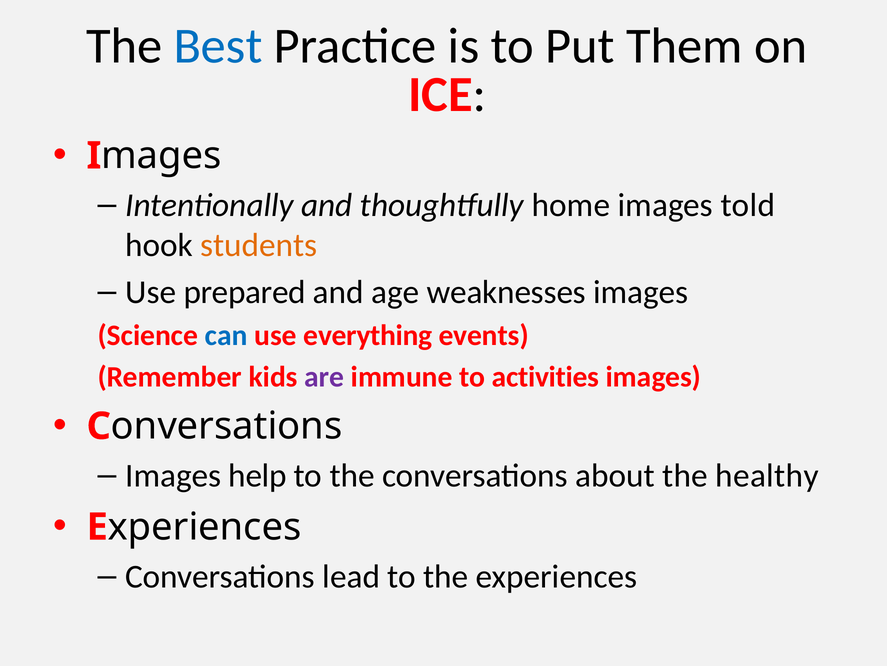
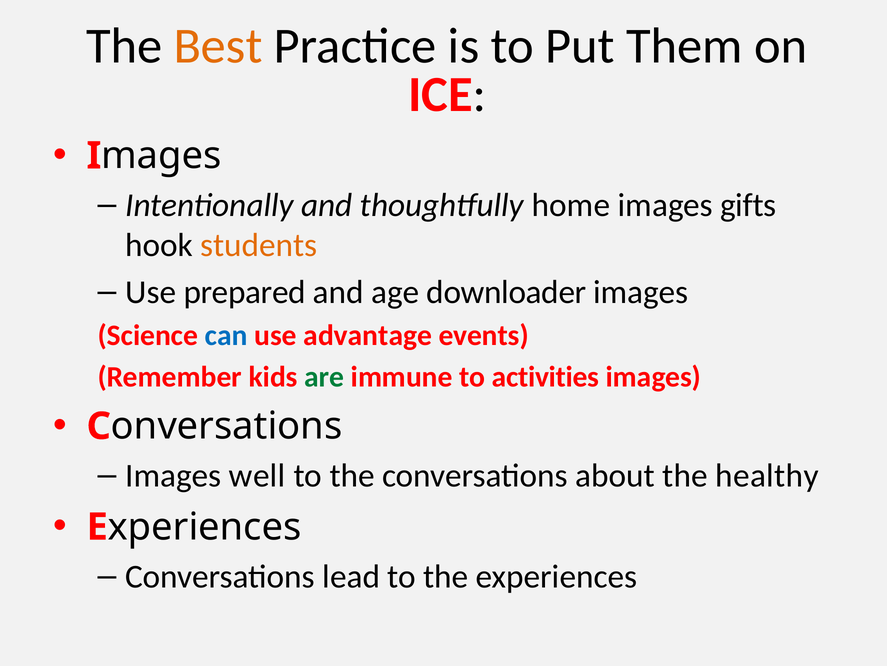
Best colour: blue -> orange
told: told -> gifts
weaknesses: weaknesses -> downloader
everything: everything -> advantage
are colour: purple -> green
help: help -> well
